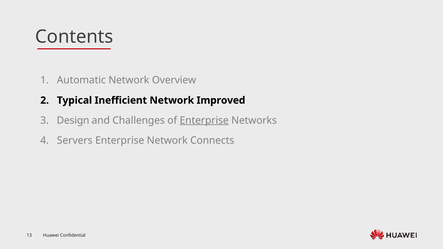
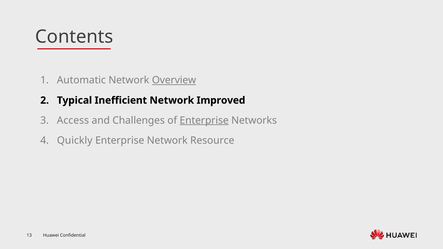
Overview underline: none -> present
Design: Design -> Access
Servers: Servers -> Quickly
Connects: Connects -> Resource
